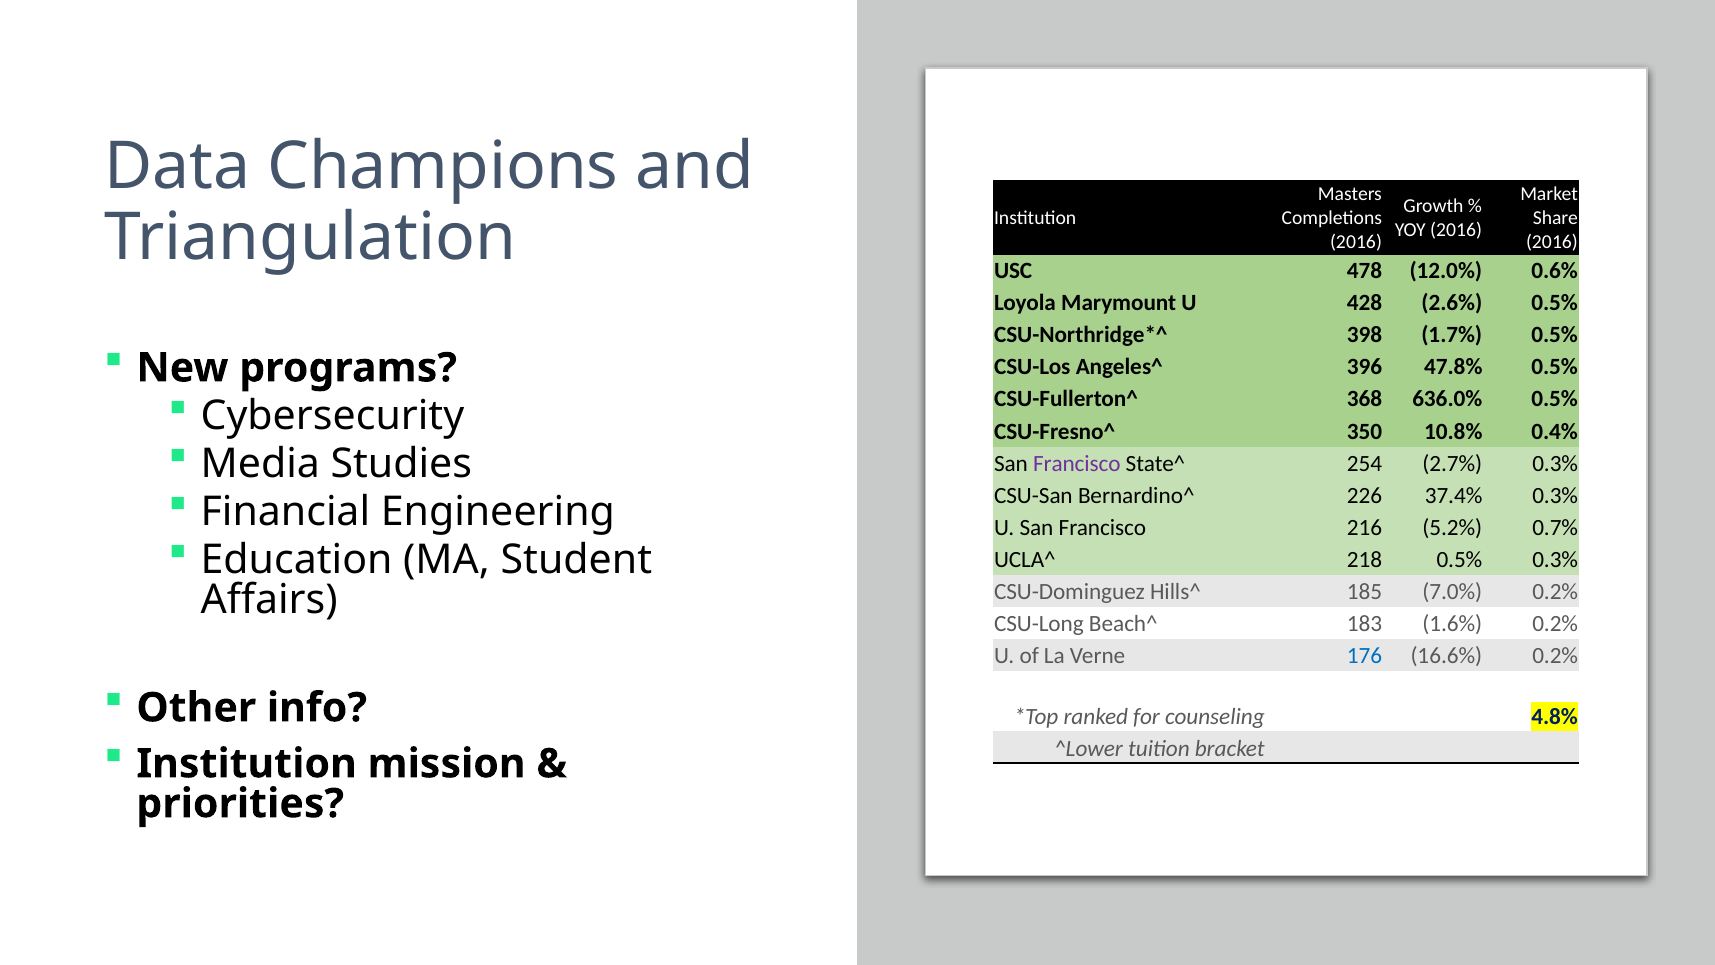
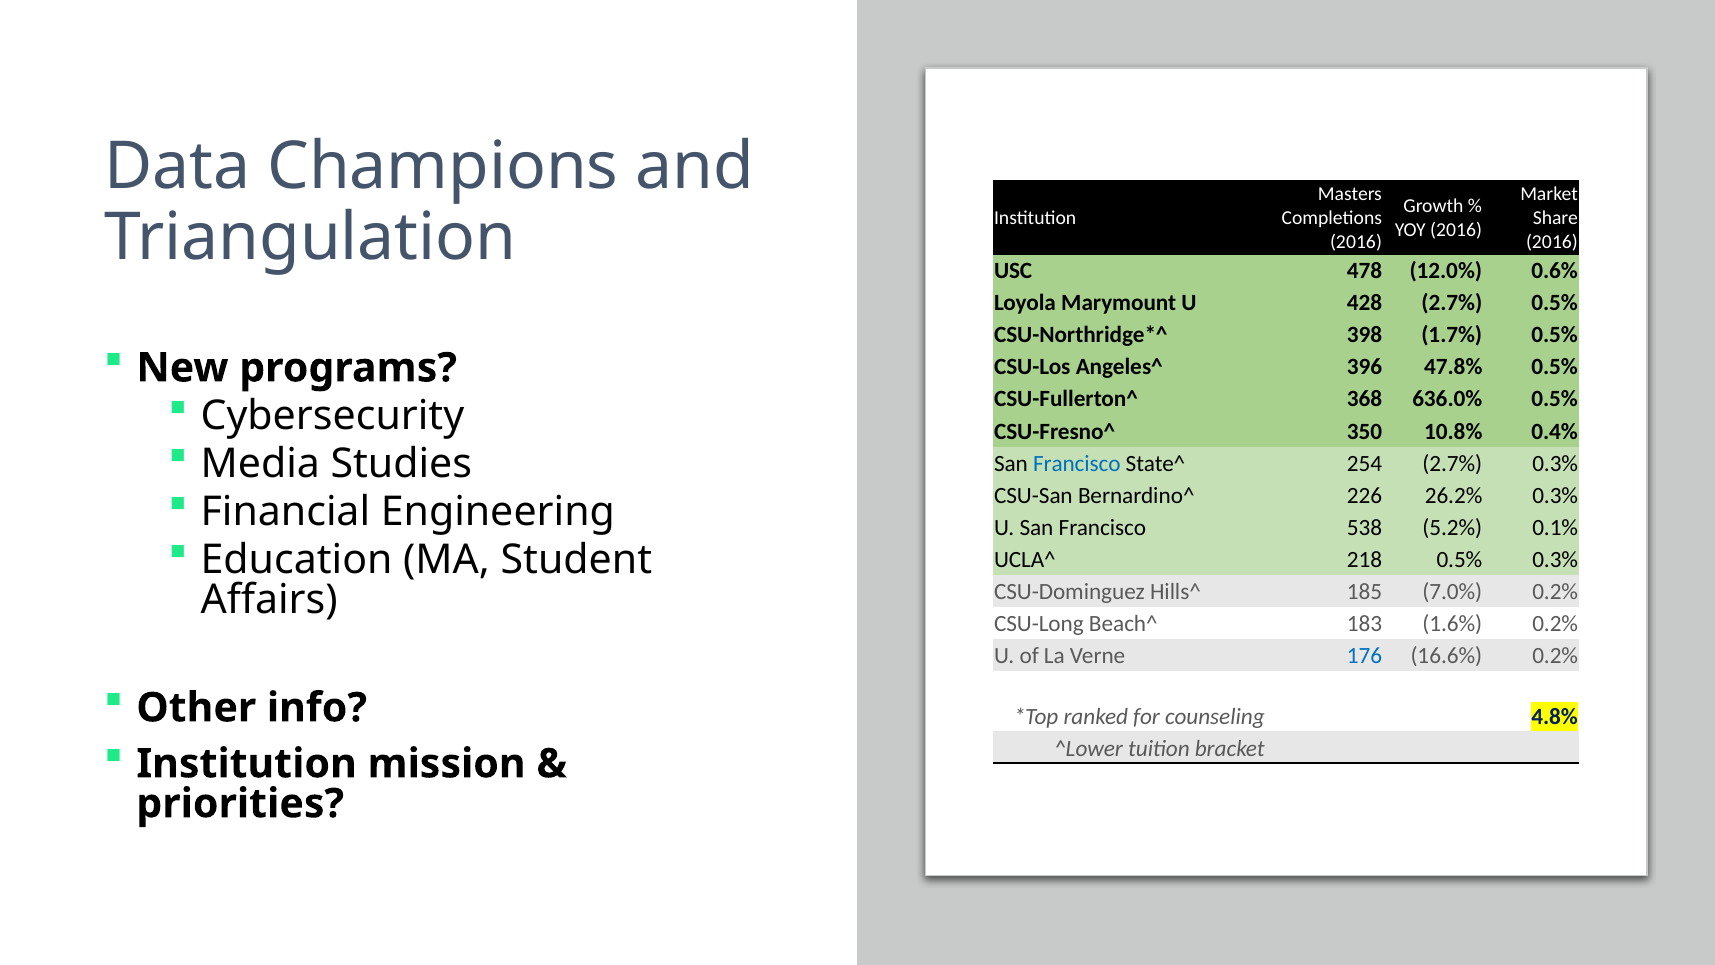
428 2.6%: 2.6% -> 2.7%
Francisco at (1077, 463) colour: purple -> blue
37.4%: 37.4% -> 26.2%
216: 216 -> 538
0.7%: 0.7% -> 0.1%
